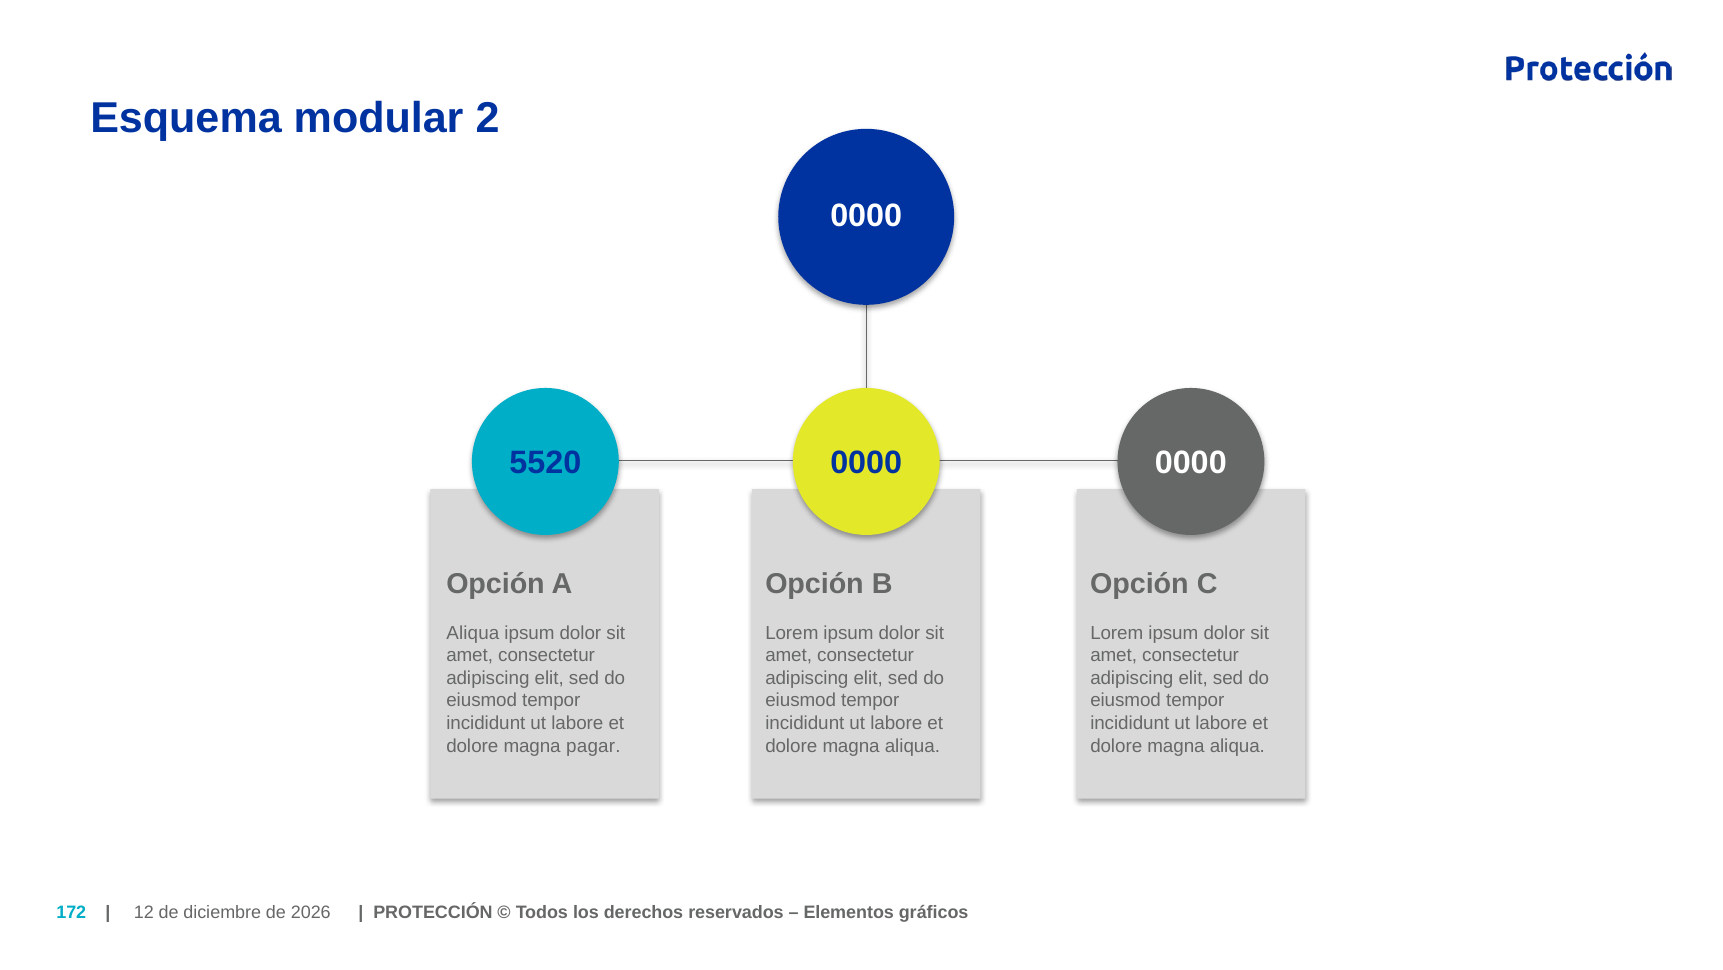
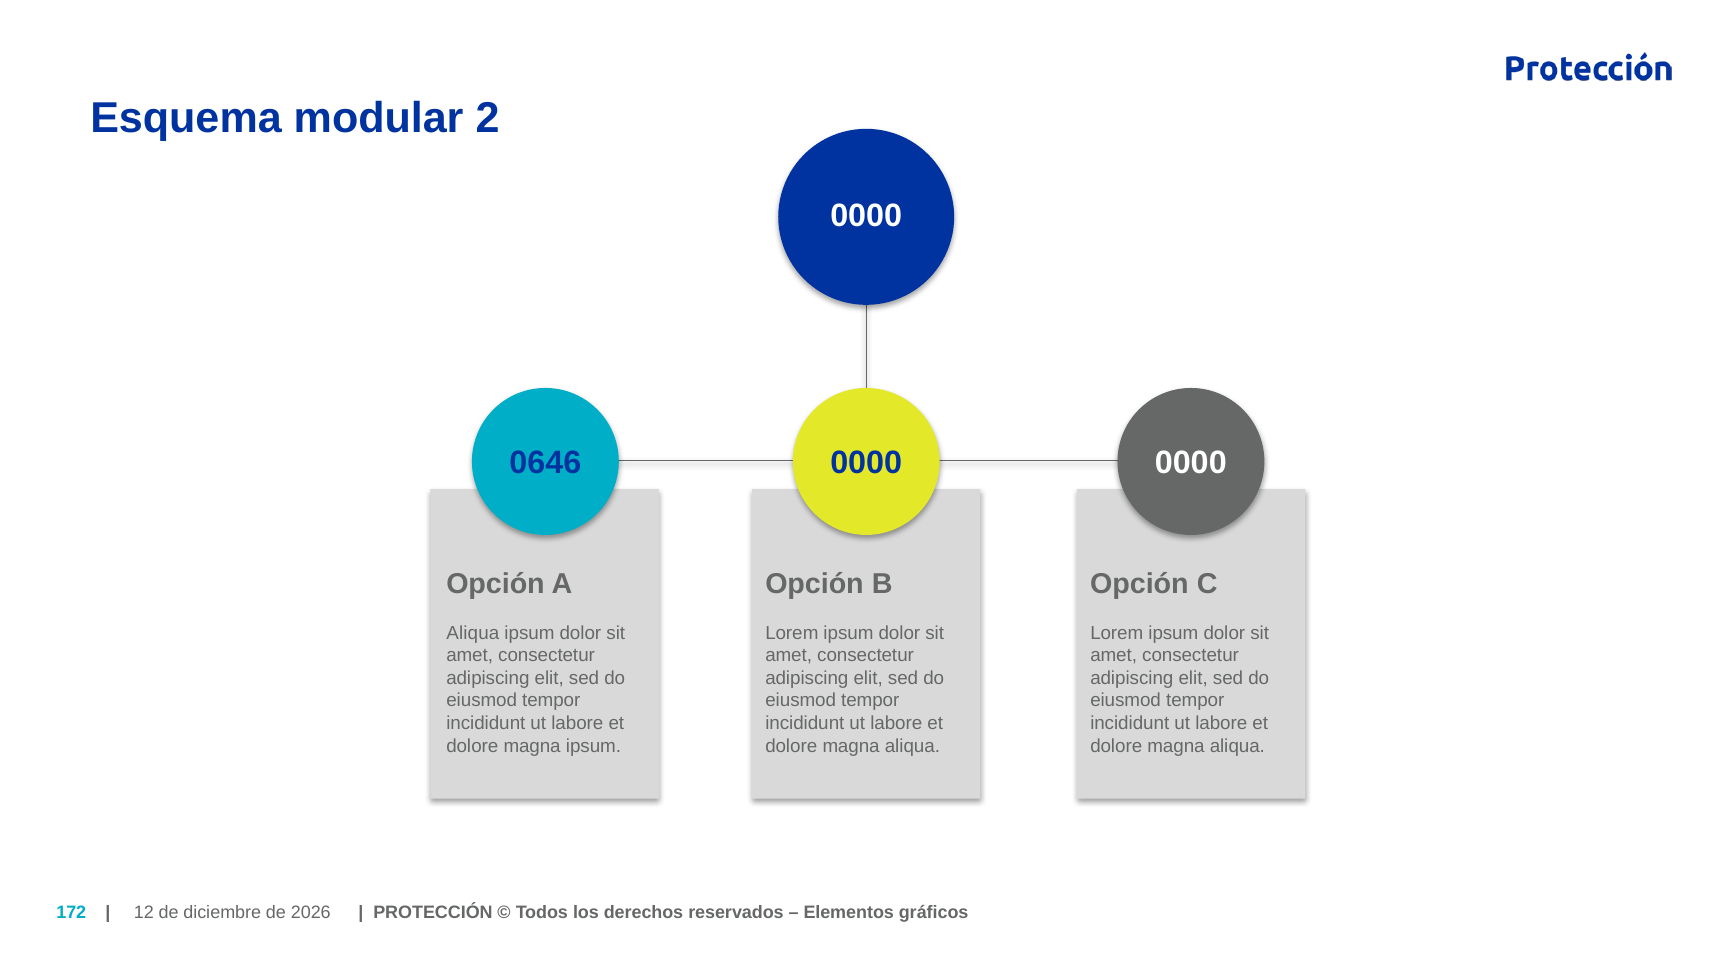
5520: 5520 -> 0646
magna pagar: pagar -> ipsum
